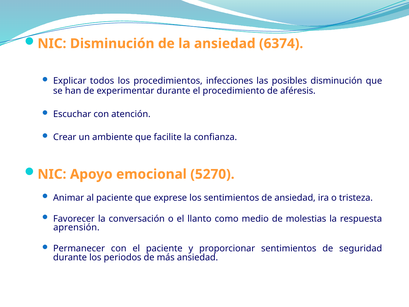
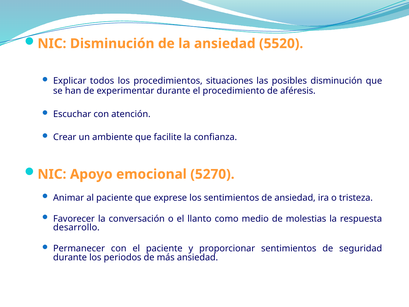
6374: 6374 -> 5520
infecciones: infecciones -> situaciones
aprensión: aprensión -> desarrollo
